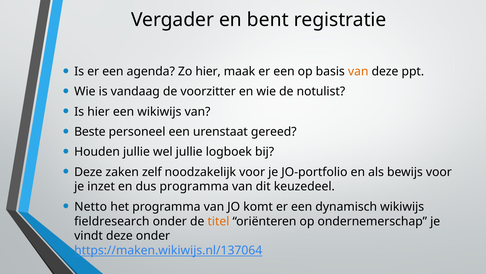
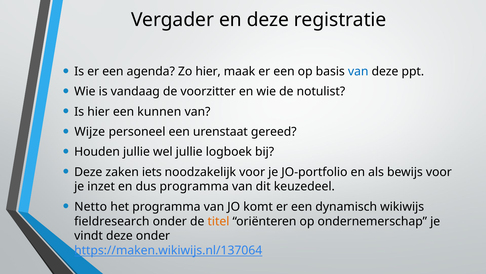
en bent: bent -> deze
van at (358, 71) colour: orange -> blue
een wikiwijs: wikiwijs -> kunnen
Beste: Beste -> Wijze
zelf: zelf -> iets
